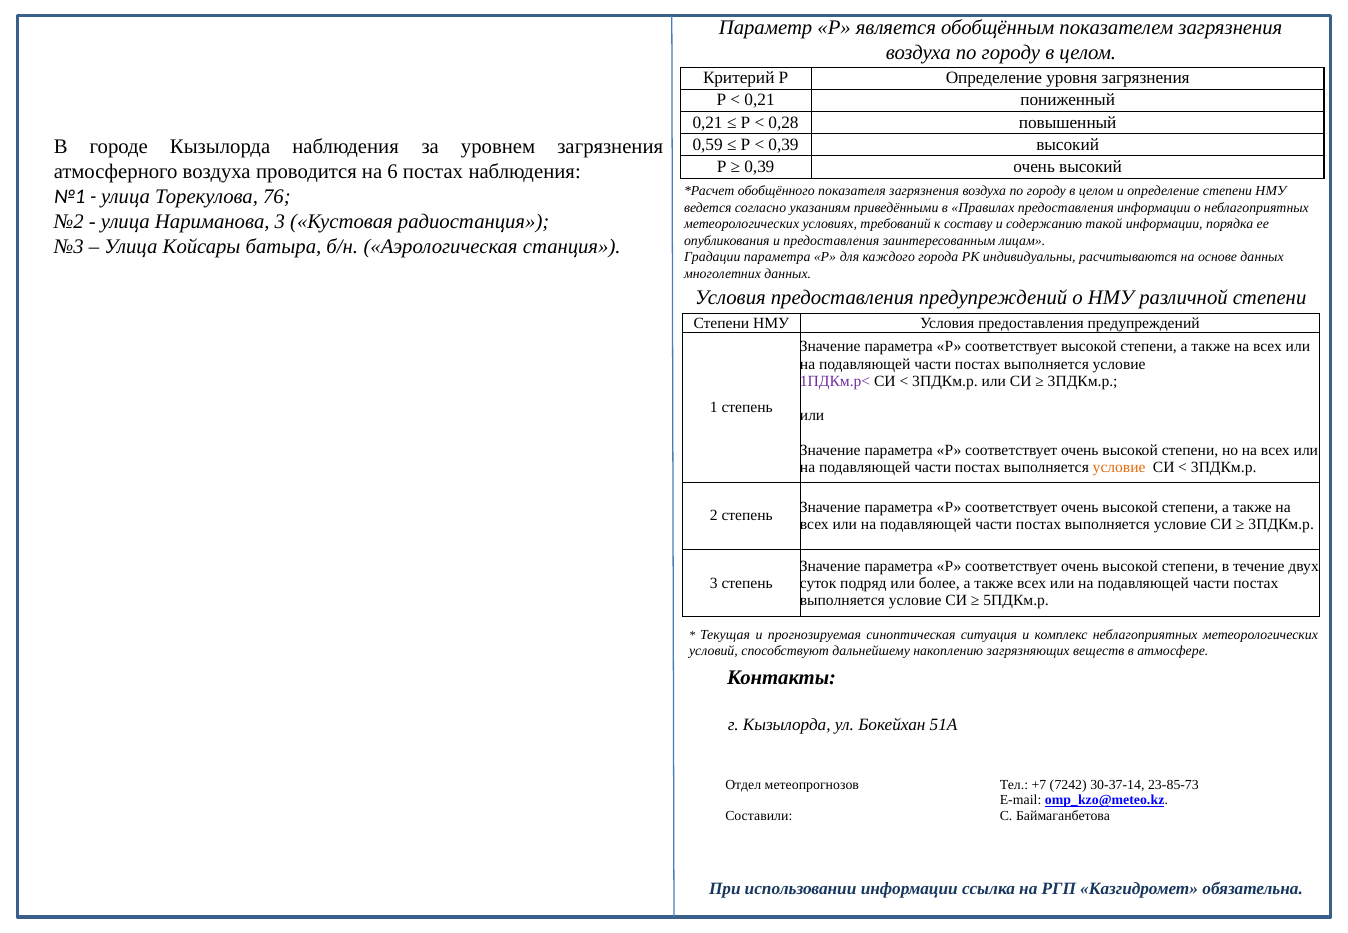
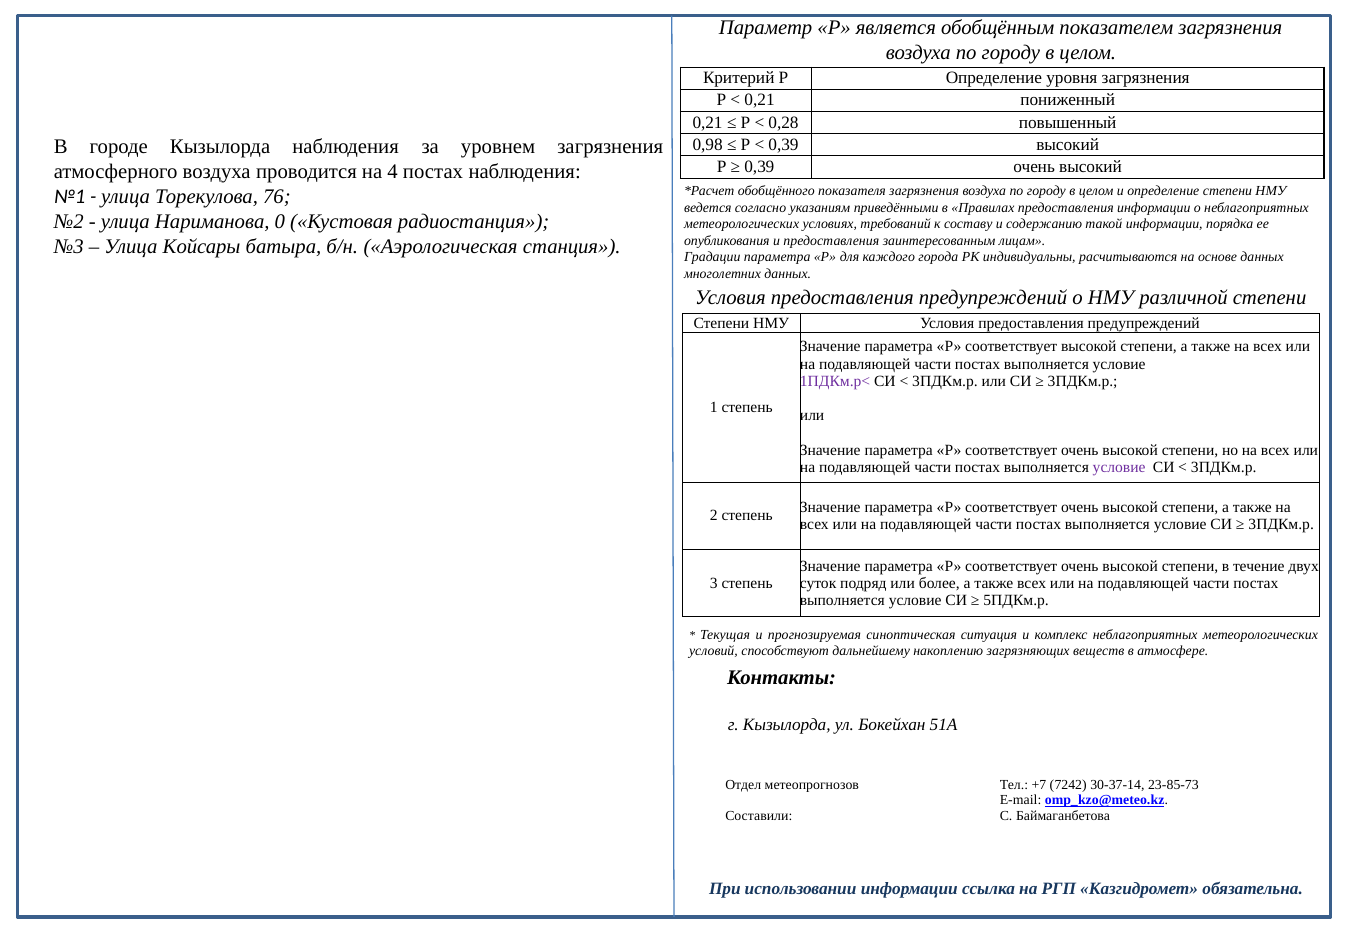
0,59: 0,59 -> 0,98
6: 6 -> 4
Нариманова 3: 3 -> 0
условие at (1119, 468) colour: orange -> purple
